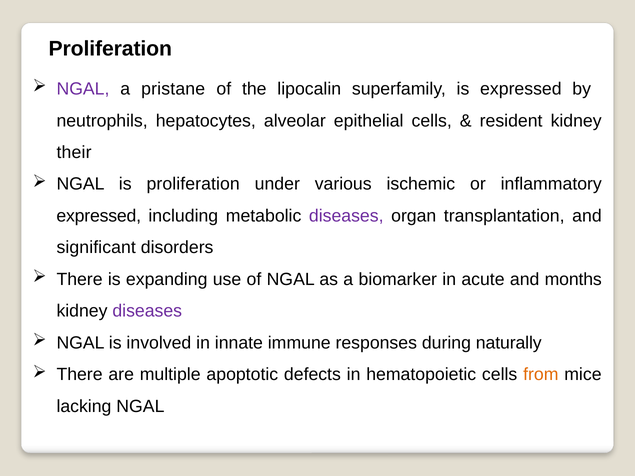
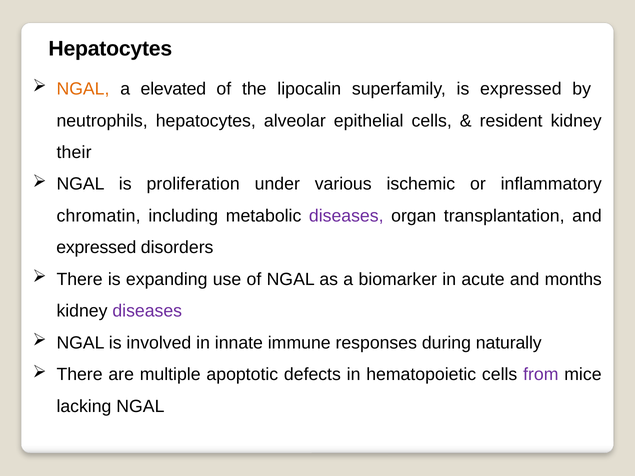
Proliferation at (110, 49): Proliferation -> Hepatocytes
NGAL at (83, 89) colour: purple -> orange
pristane: pristane -> elevated
expressed at (99, 216): expressed -> chromatin
significant at (96, 248): significant -> expressed
from colour: orange -> purple
